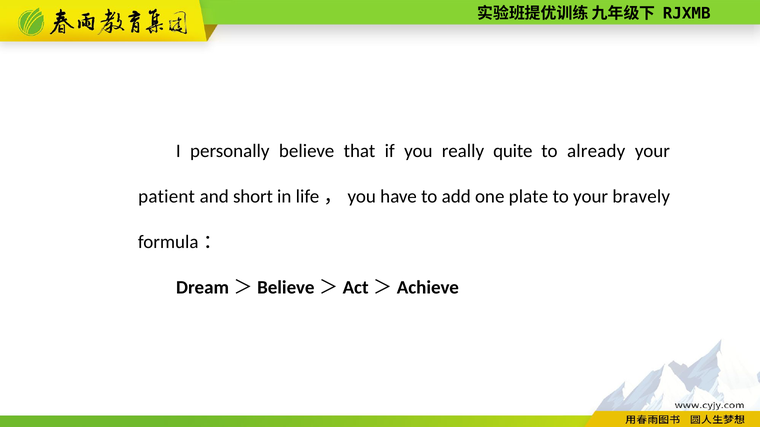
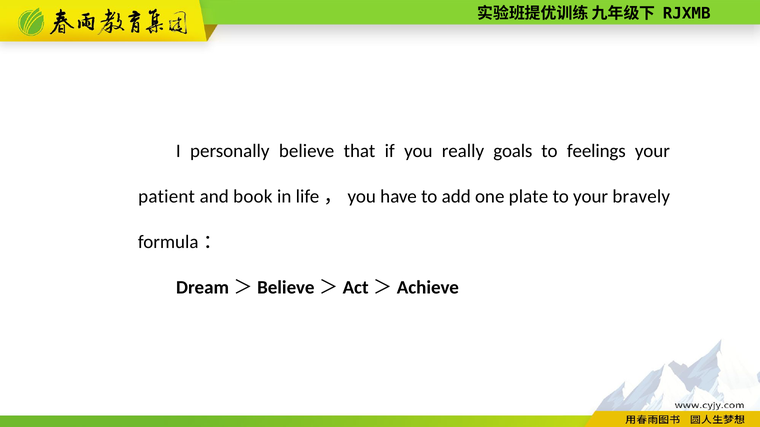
quite: quite -> goals
already: already -> feelings
short: short -> book
